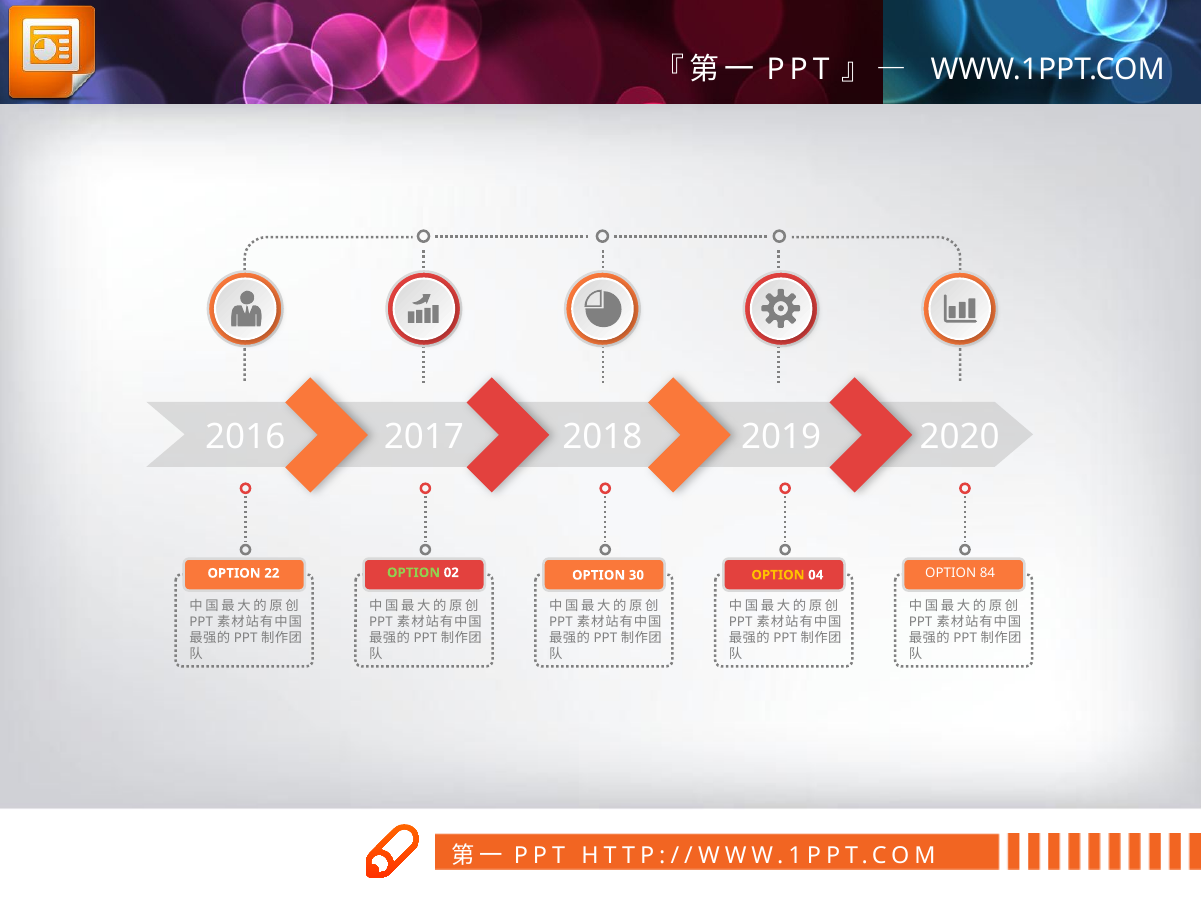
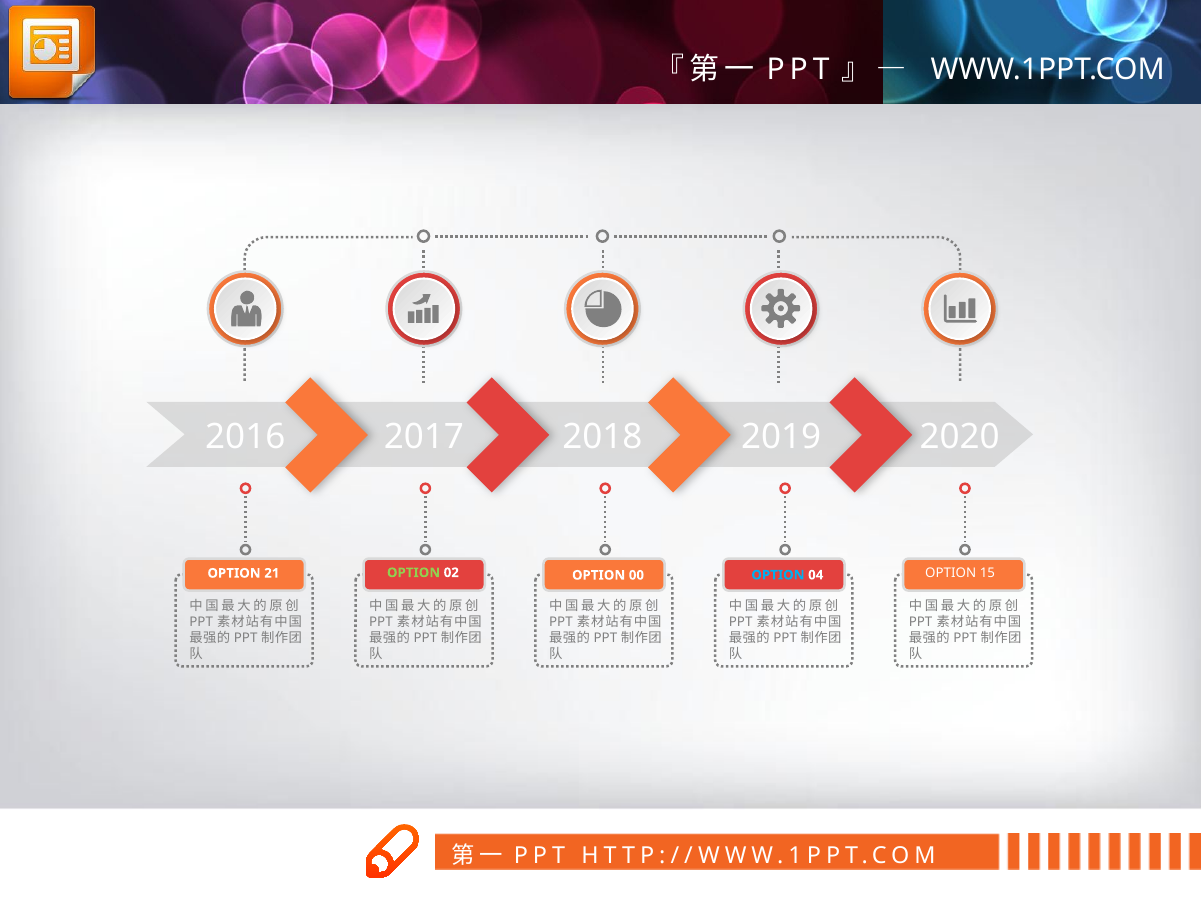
84: 84 -> 15
22: 22 -> 21
OPTION at (778, 575) colour: yellow -> light blue
30: 30 -> 00
